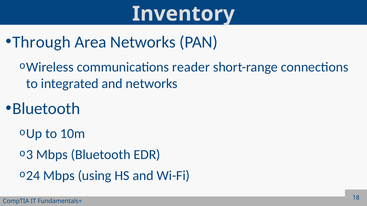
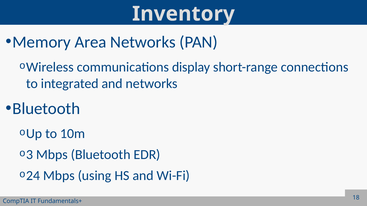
Through: Through -> Memory
reader: reader -> display
